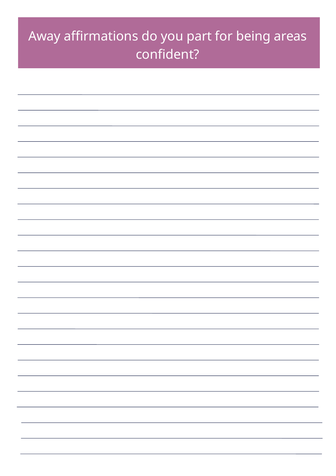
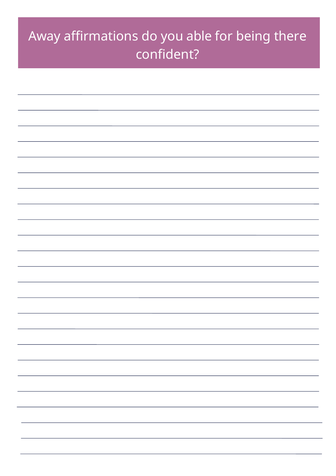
part: part -> able
areas: areas -> there
